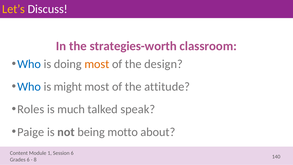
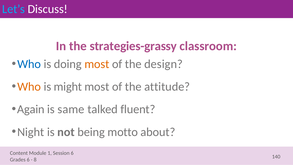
Let’s colour: yellow -> light blue
strategies-worth: strategies-worth -> strategies-grassy
Who at (29, 87) colour: blue -> orange
Roles: Roles -> Again
much: much -> same
speak: speak -> fluent
Paige: Paige -> Night
